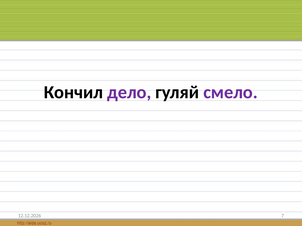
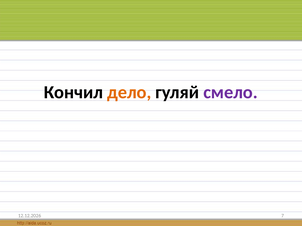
дело colour: purple -> orange
